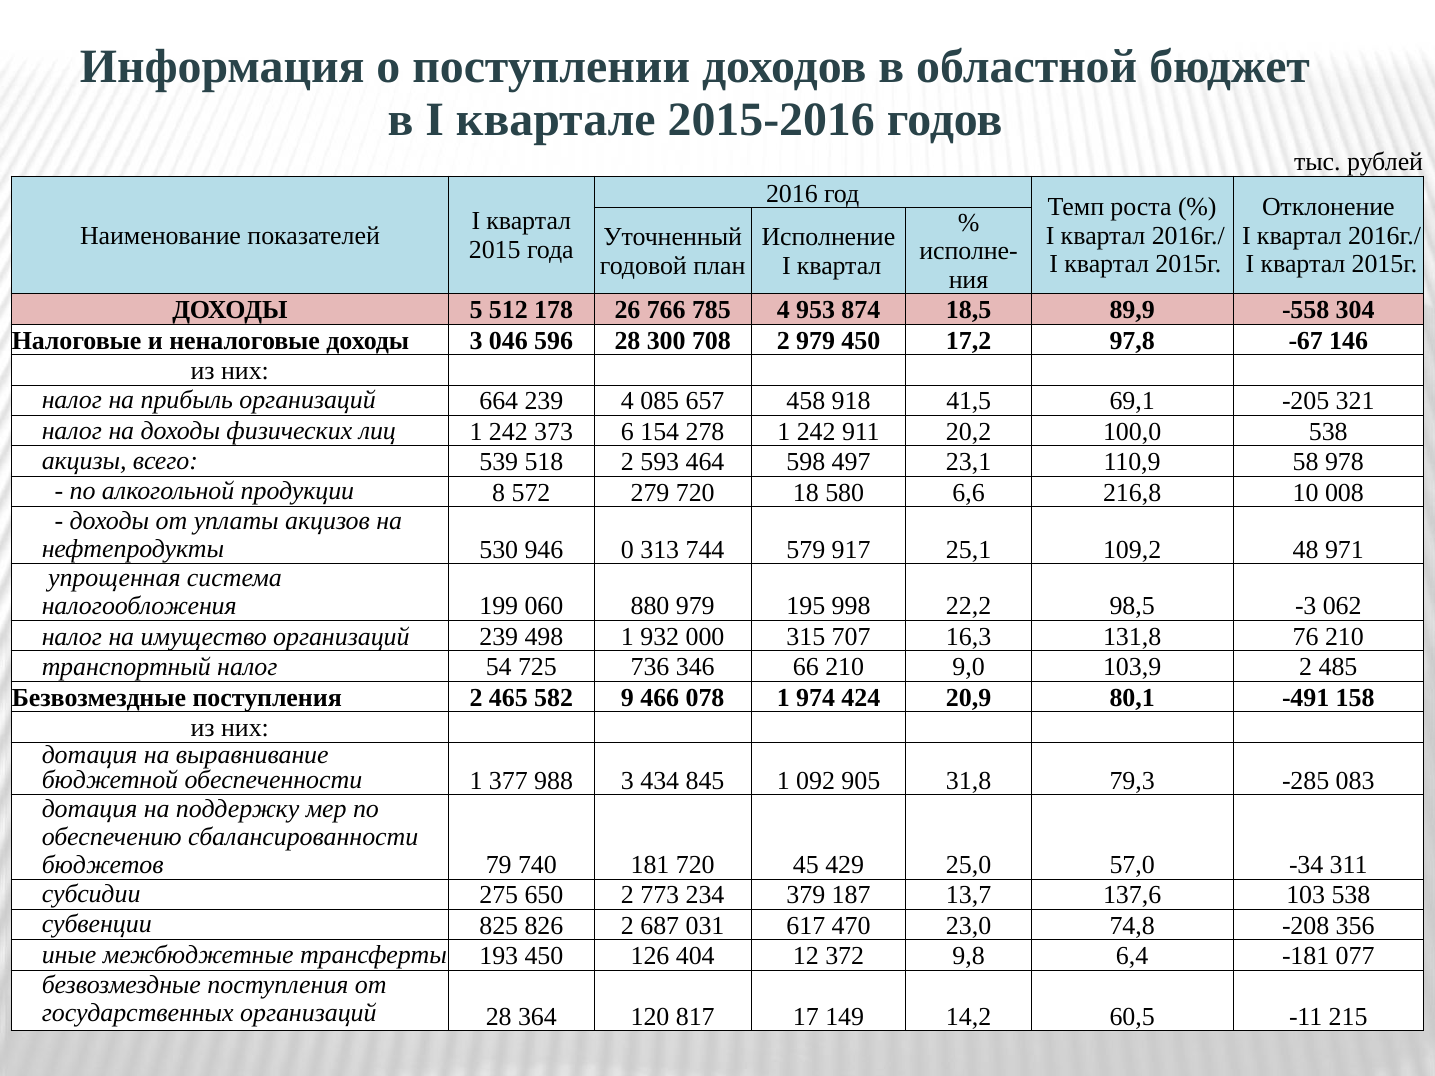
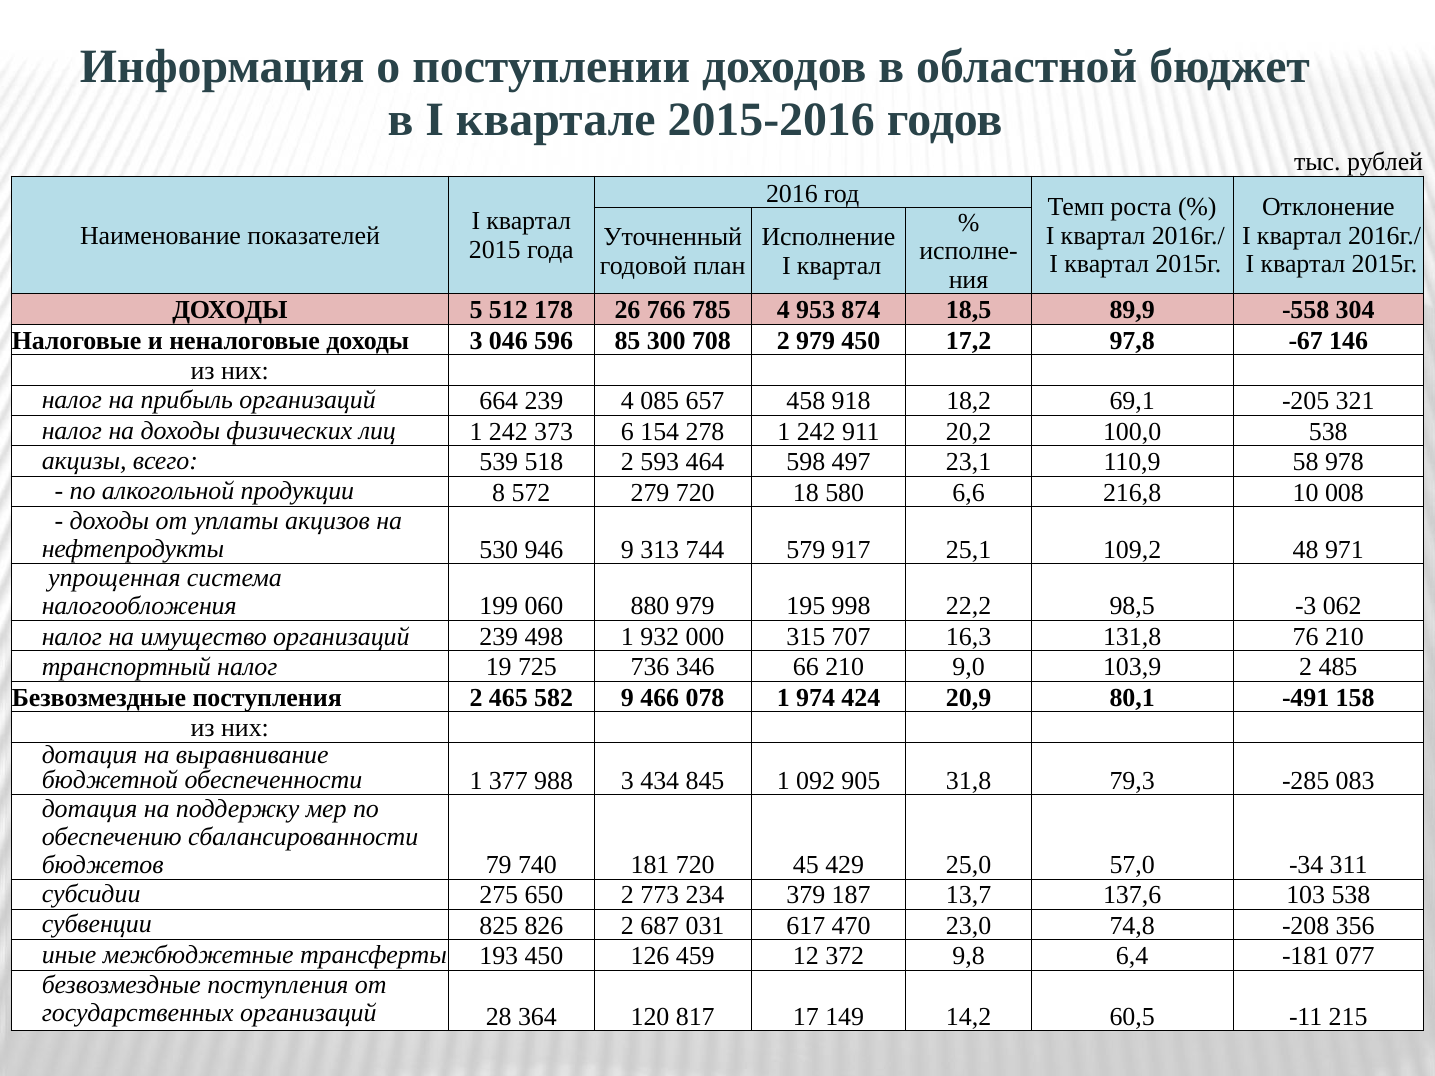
596 28: 28 -> 85
41,5: 41,5 -> 18,2
946 0: 0 -> 9
54: 54 -> 19
404: 404 -> 459
